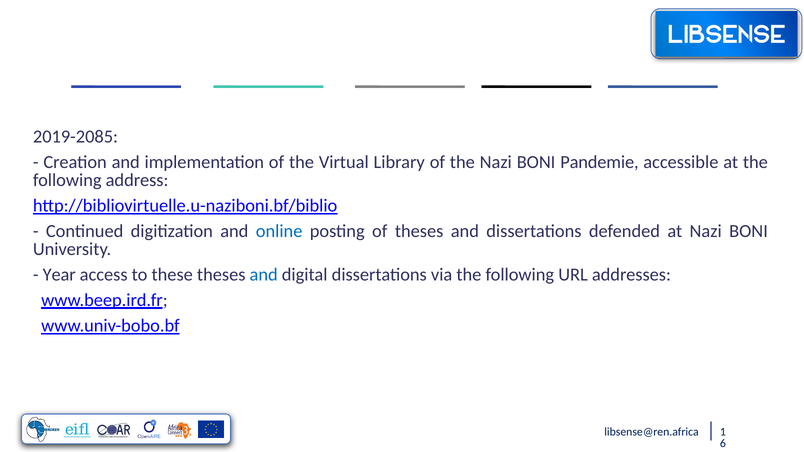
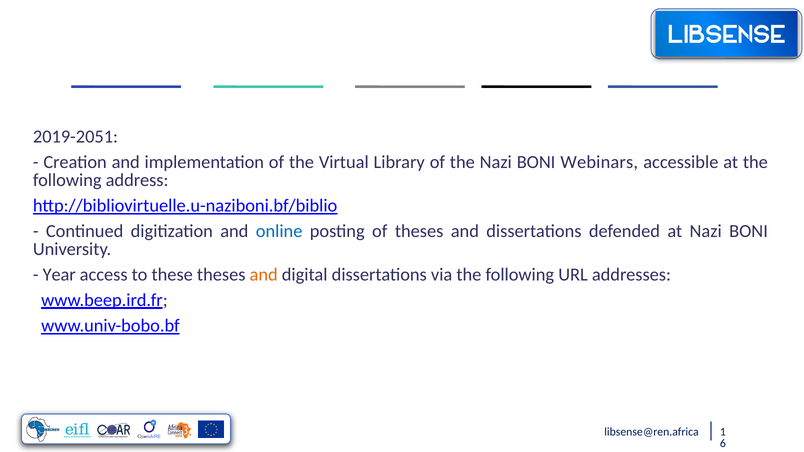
2019-2085: 2019-2085 -> 2019-2051
Pandemie: Pandemie -> Webinars
and at (264, 275) colour: blue -> orange
